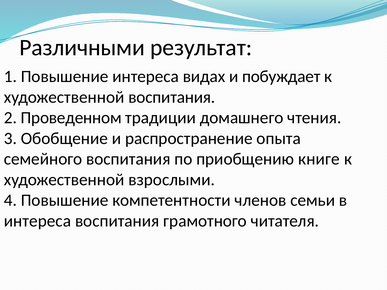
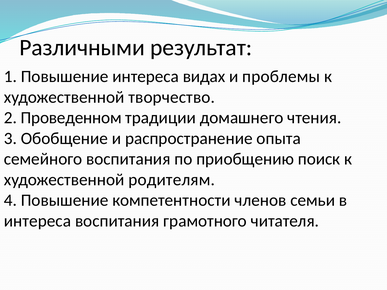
побуждает: побуждает -> проблемы
художественной воспитания: воспитания -> творчество
книге: книге -> поиск
взрослыми: взрослыми -> родителям
